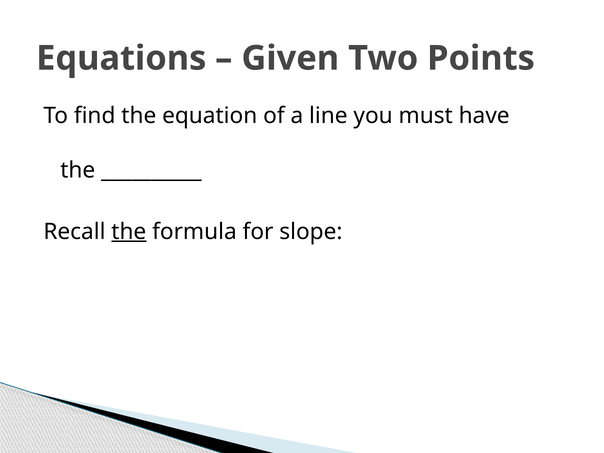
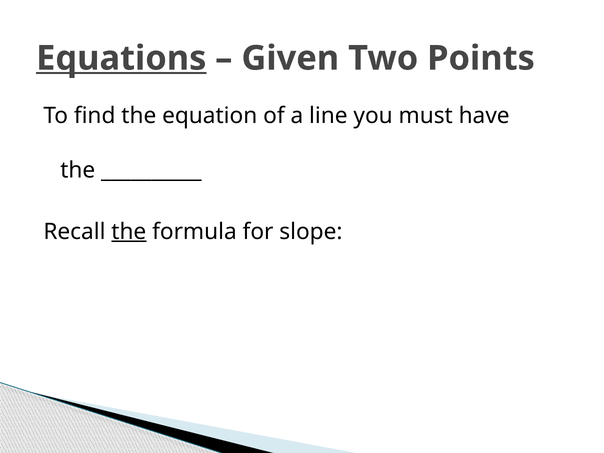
Equations underline: none -> present
